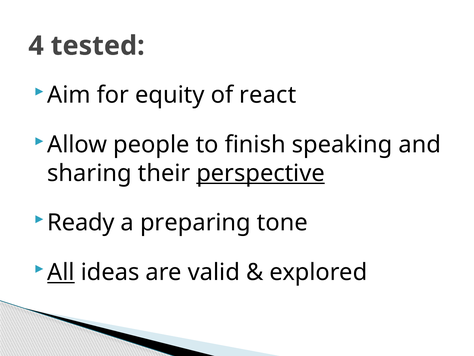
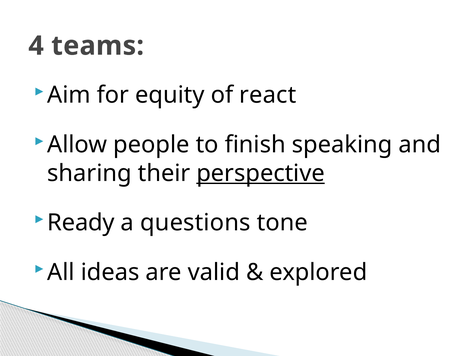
tested: tested -> teams
preparing: preparing -> questions
All underline: present -> none
